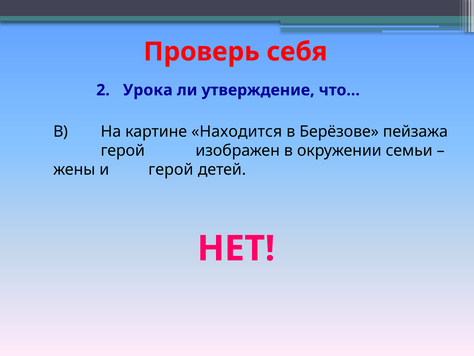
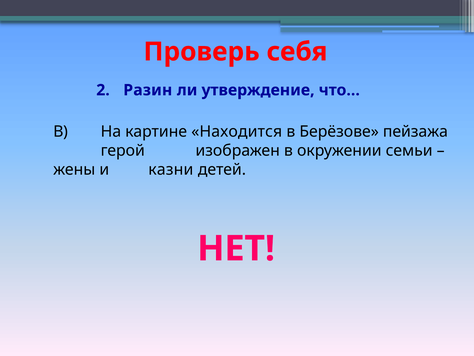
Урока: Урока -> Разин
и герой: герой -> казни
